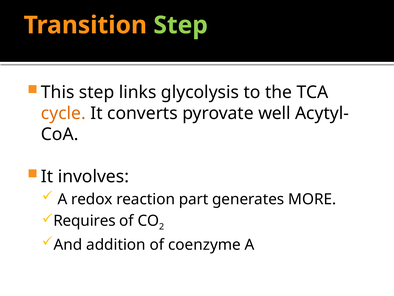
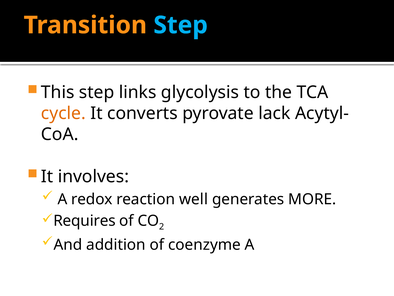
Step at (181, 25) colour: light green -> light blue
well: well -> lack
part: part -> well
